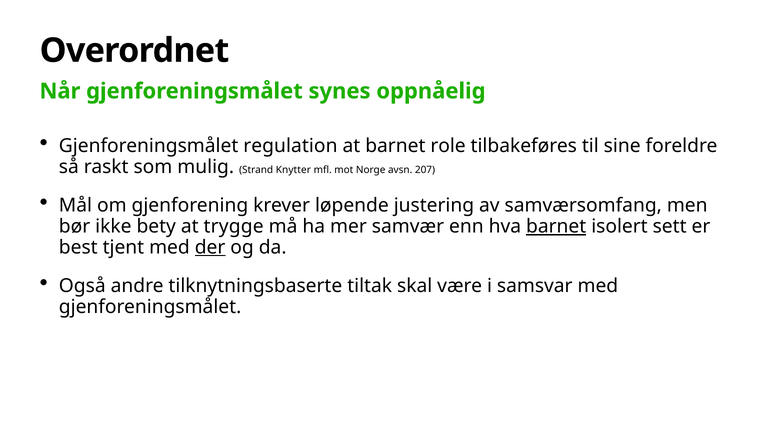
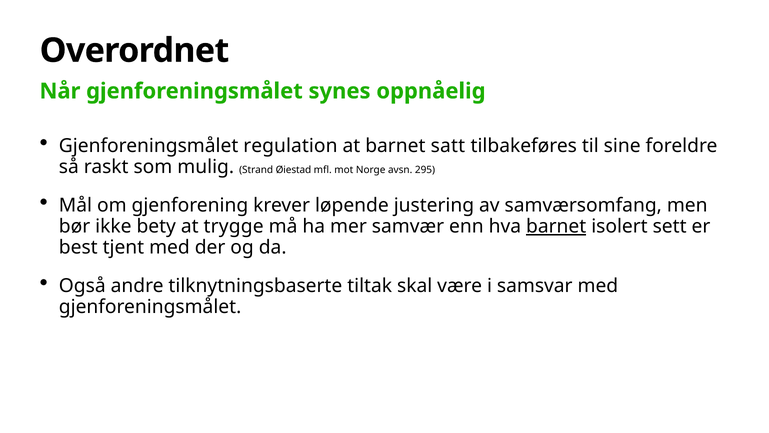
role: role -> satt
Knytter: Knytter -> Øiestad
207: 207 -> 295
der underline: present -> none
